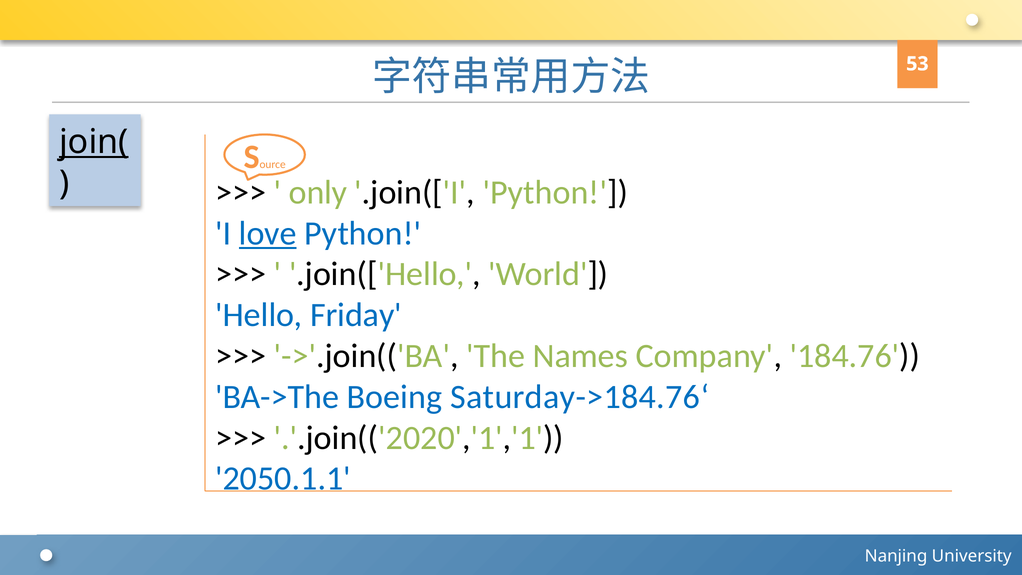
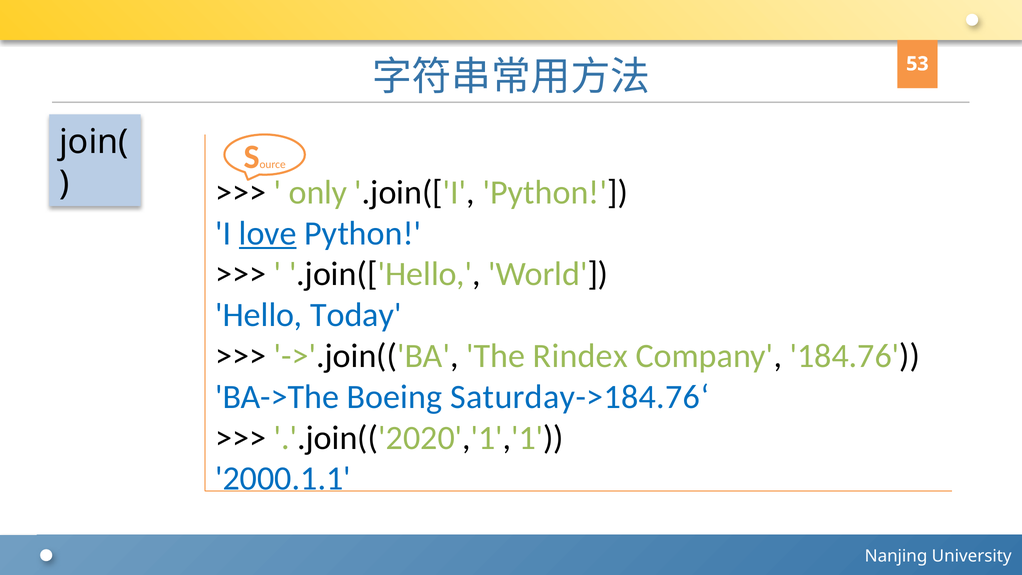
join( underline: present -> none
Friday: Friday -> Today
Names: Names -> Rindex
2050.1.1: 2050.1.1 -> 2000.1.1
